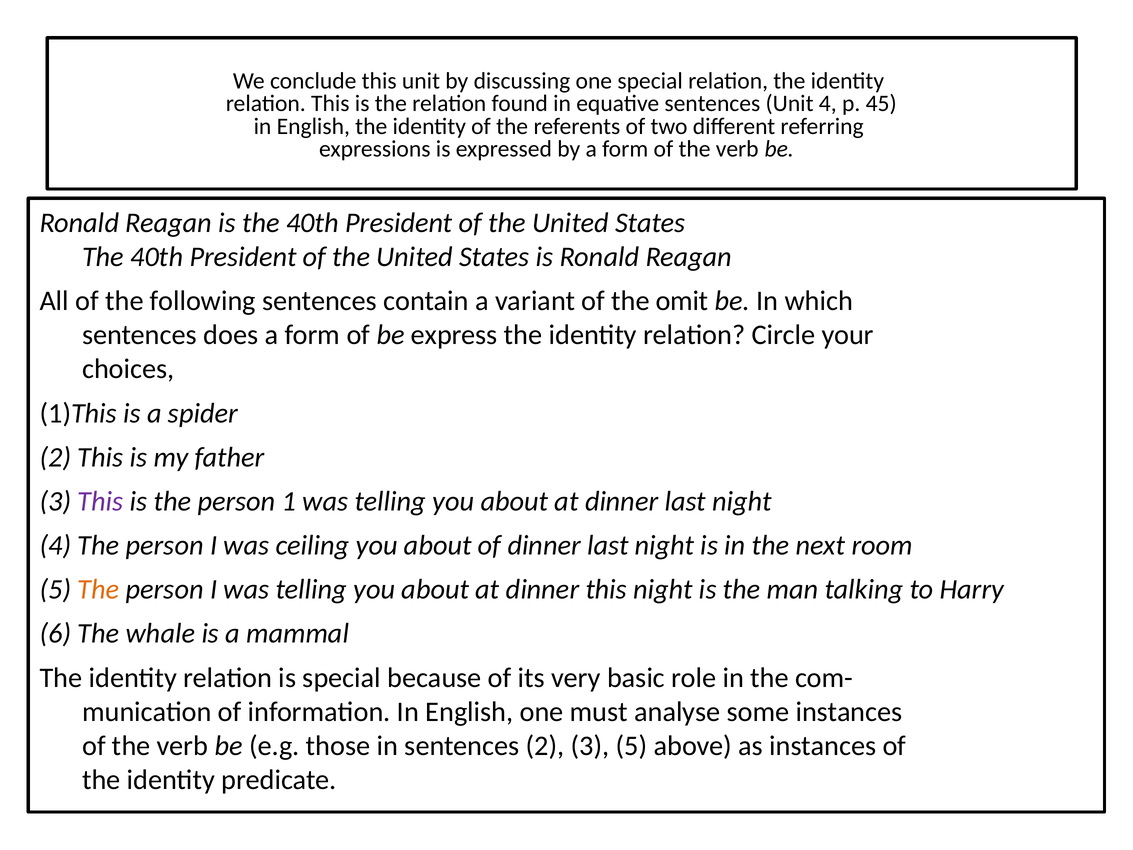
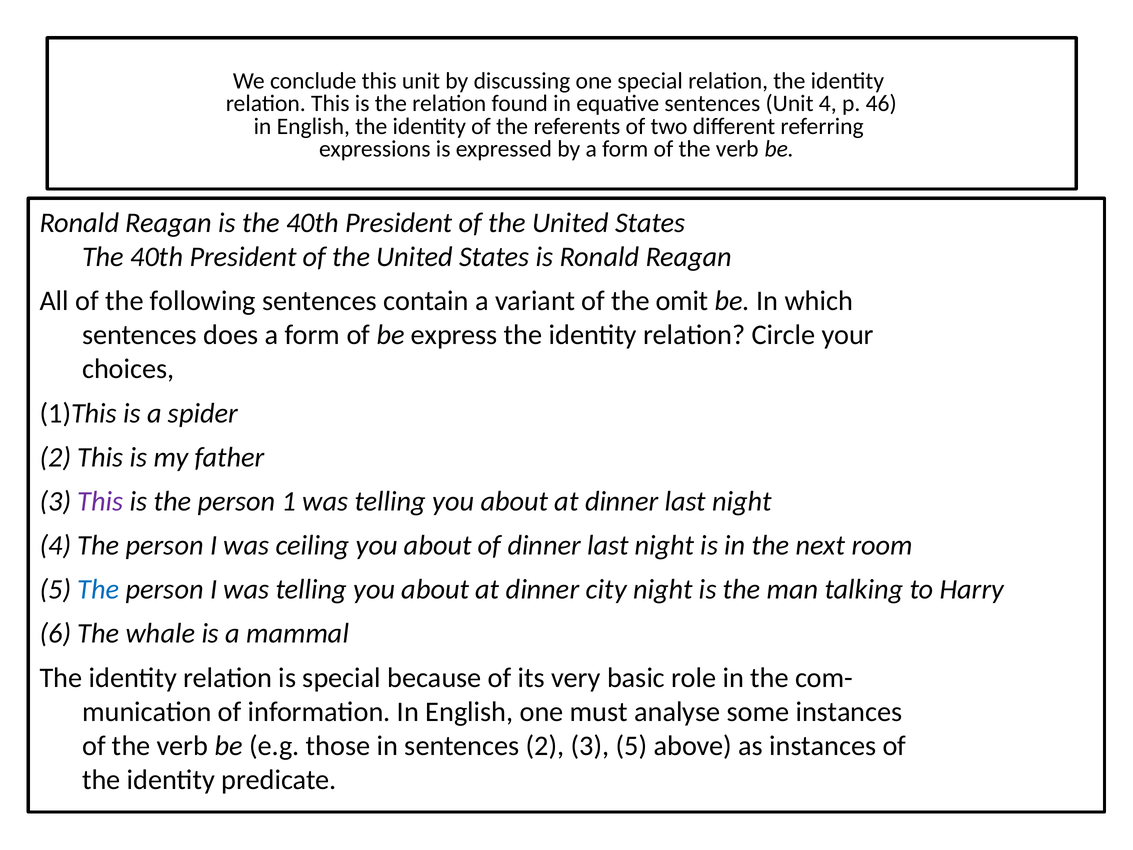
45: 45 -> 46
The at (98, 589) colour: orange -> blue
dinner this: this -> city
